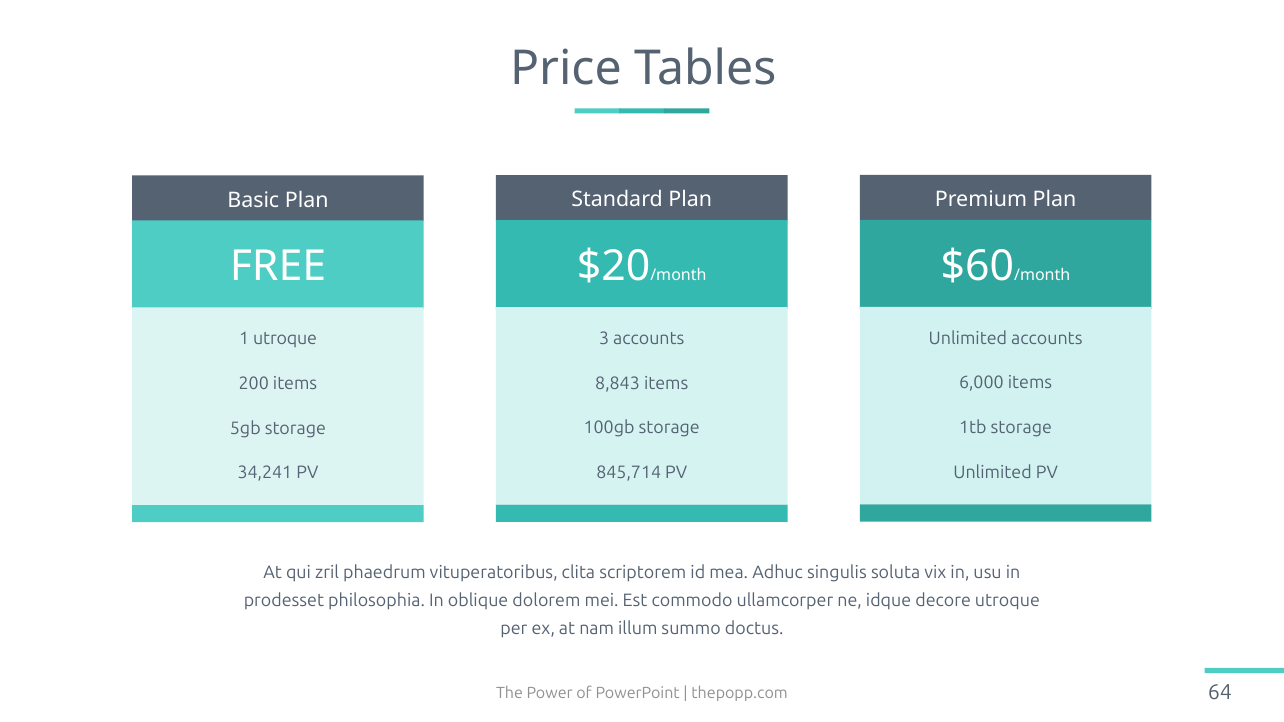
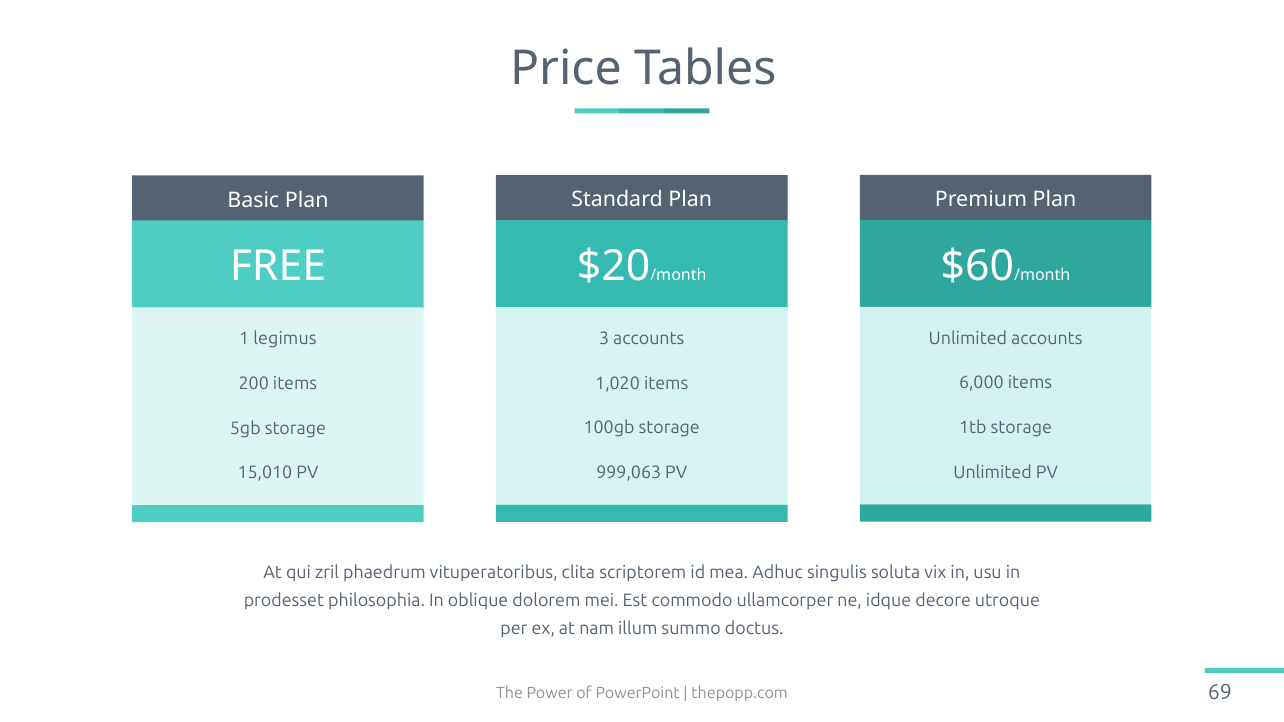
1 utroque: utroque -> legimus
8,843: 8,843 -> 1,020
845,714: 845,714 -> 999,063
34,241: 34,241 -> 15,010
64: 64 -> 69
